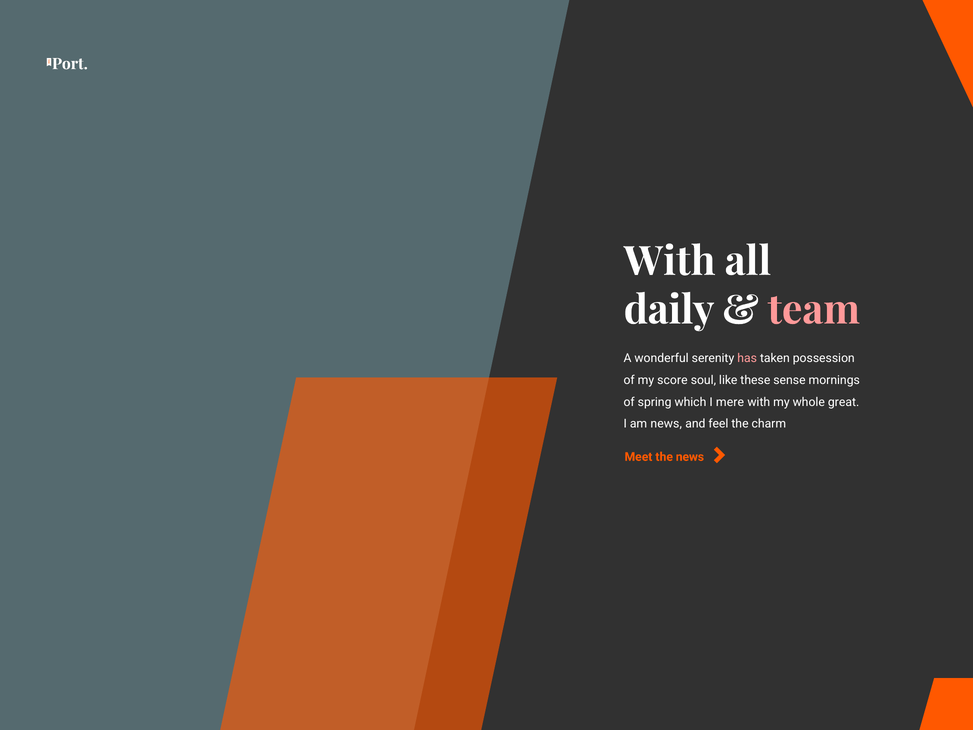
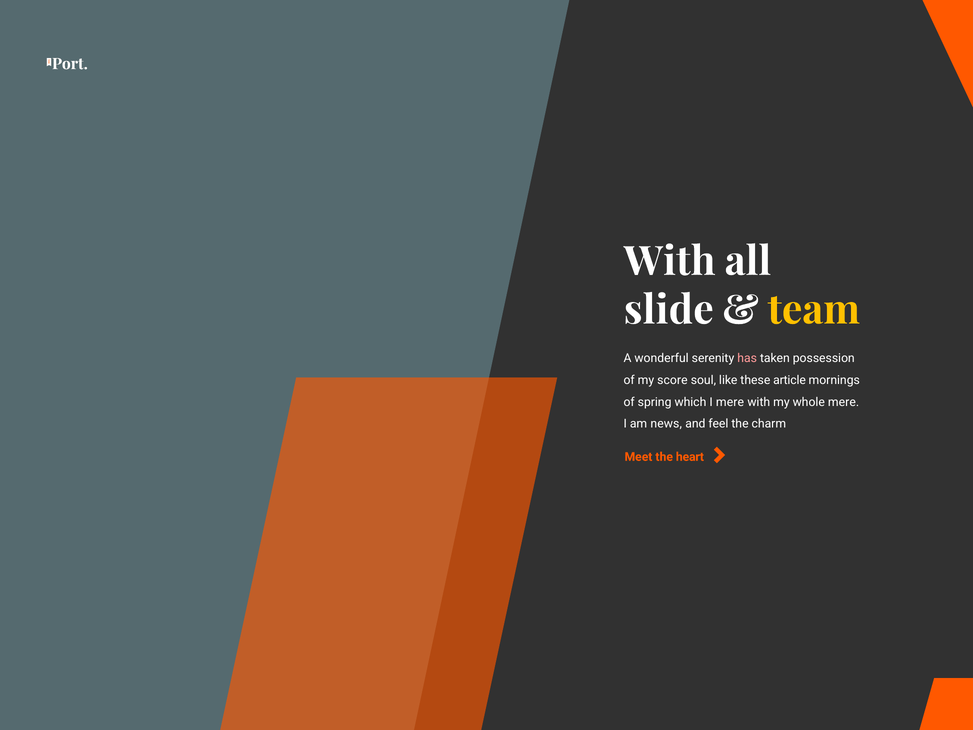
daily: daily -> slide
team colour: pink -> yellow
sense: sense -> article
whole great: great -> mere
the news: news -> heart
